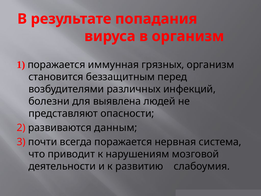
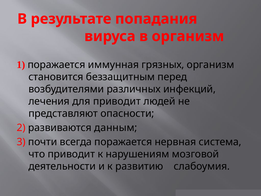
болезни: болезни -> лечения
для выявлена: выявлена -> приводит
